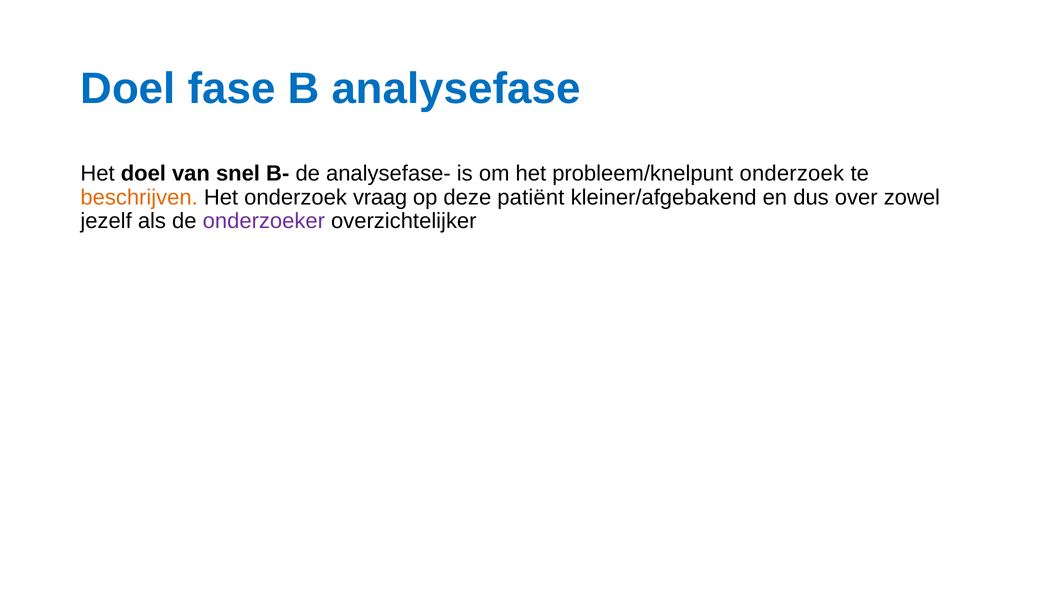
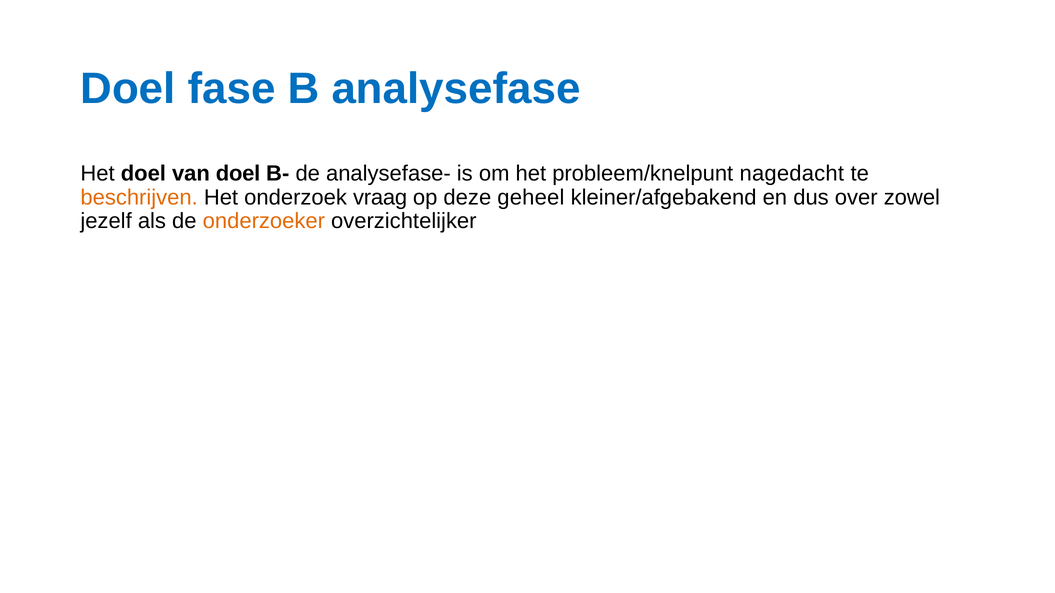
van snel: snel -> doel
probleem/knelpunt onderzoek: onderzoek -> nagedacht
patiënt: patiënt -> geheel
onderzoeker colour: purple -> orange
